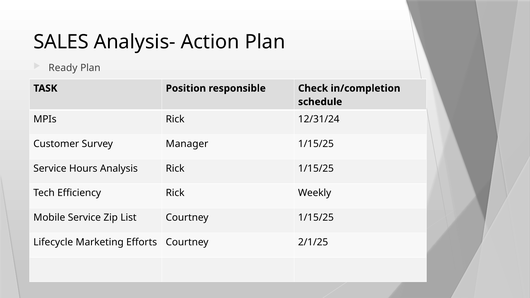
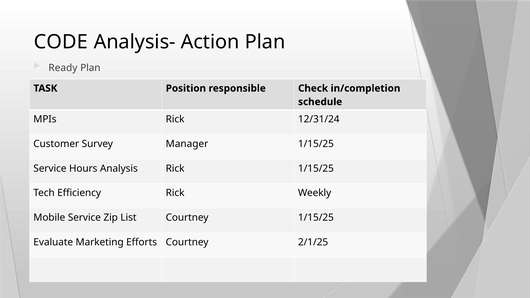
SALES: SALES -> CODE
Lifecycle: Lifecycle -> Evaluate
